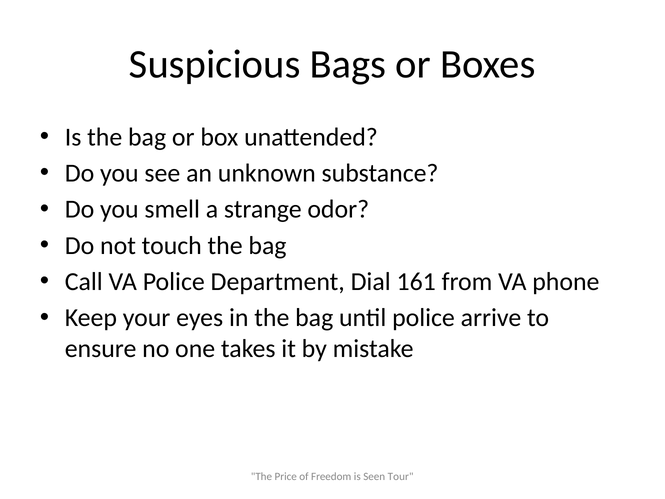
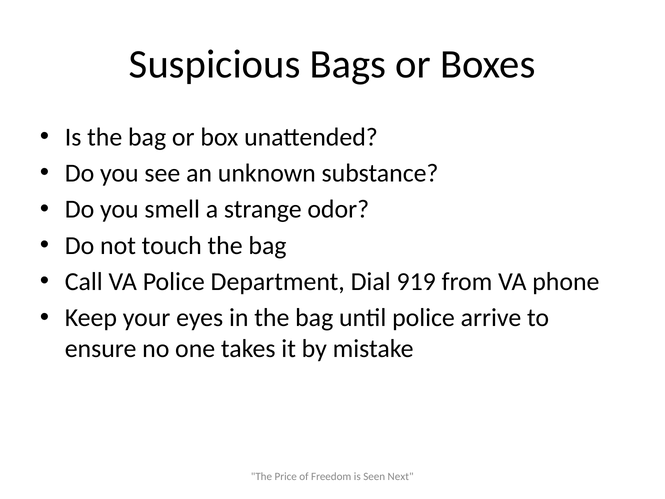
161: 161 -> 919
Tour: Tour -> Next
